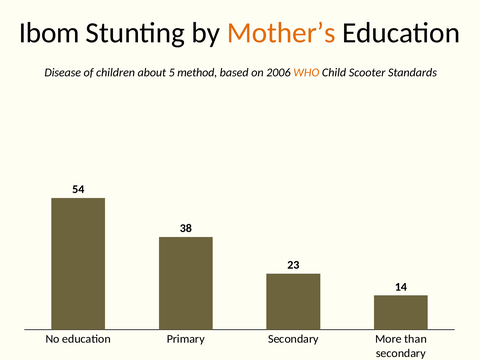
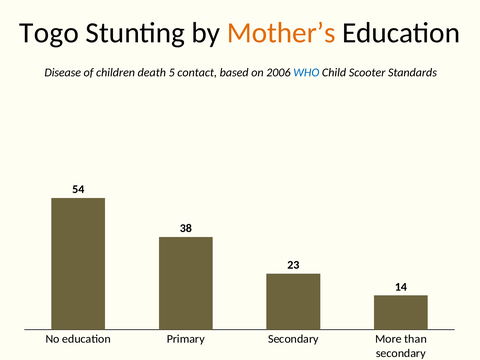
Ibom: Ibom -> Togo
about: about -> death
method: method -> contact
WHO colour: orange -> blue
